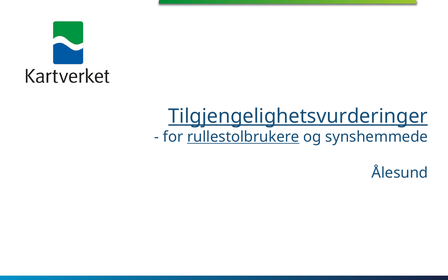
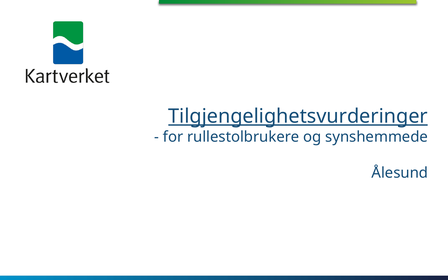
rullestolbrukere underline: present -> none
